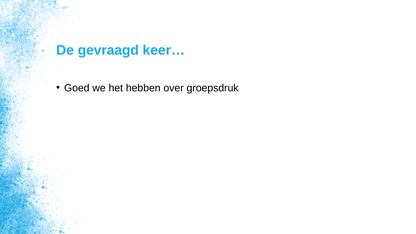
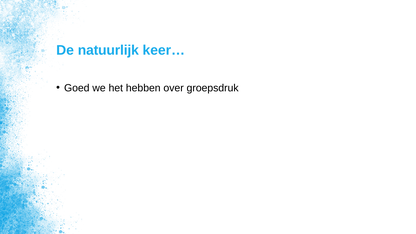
gevraagd: gevraagd -> natuurlijk
